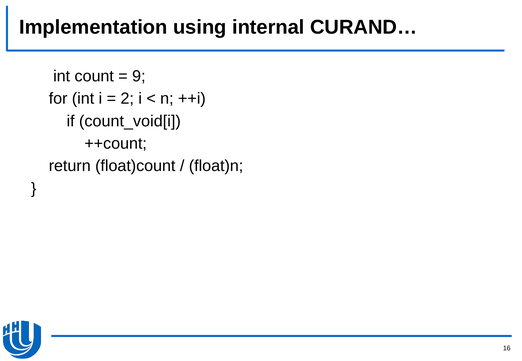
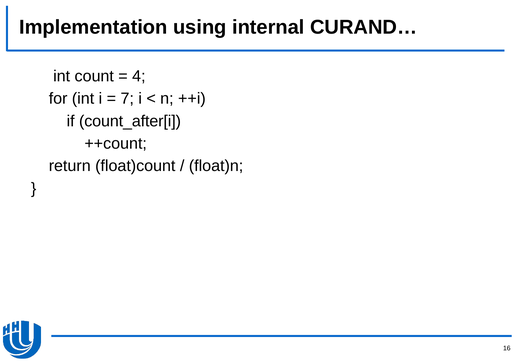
9: 9 -> 4
2: 2 -> 7
count_void[i: count_void[i -> count_after[i
